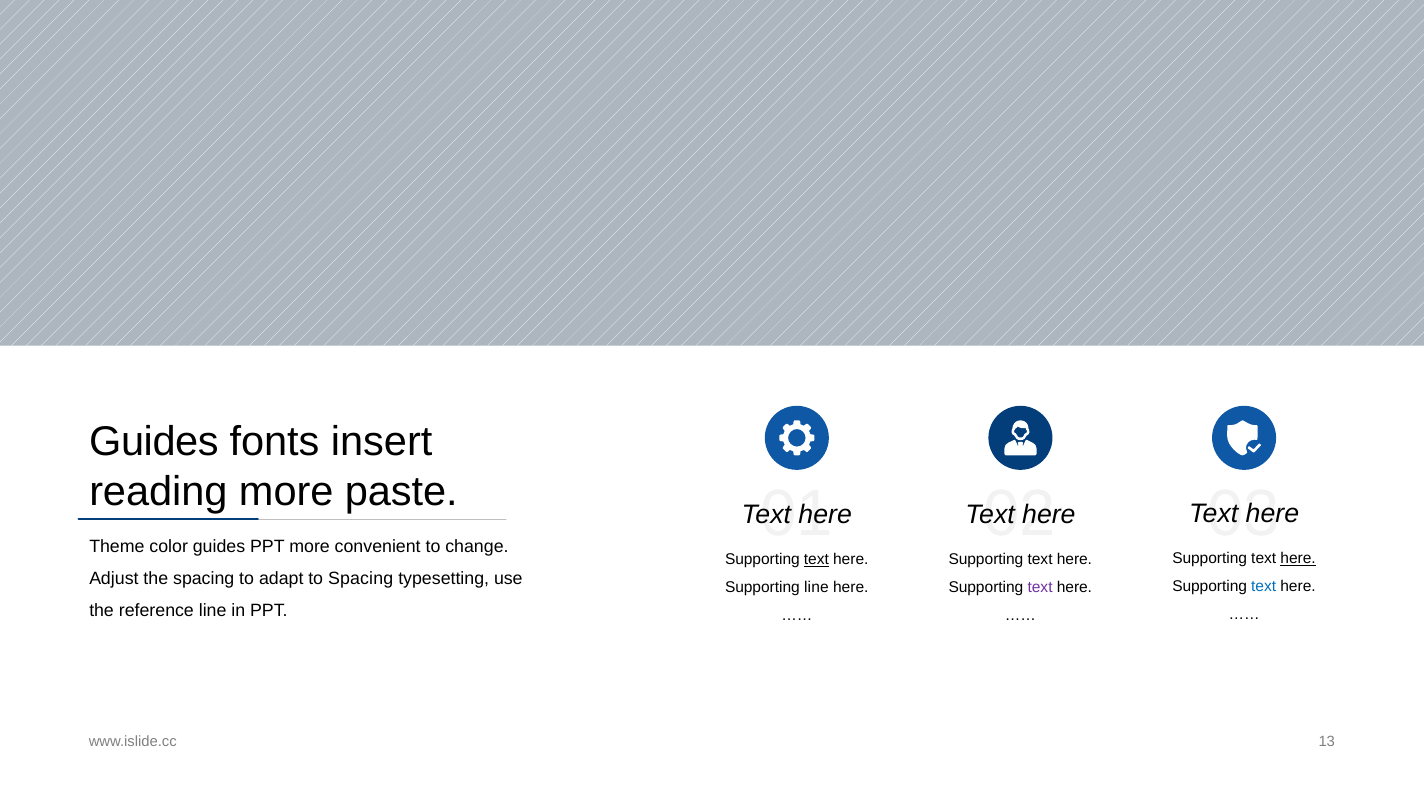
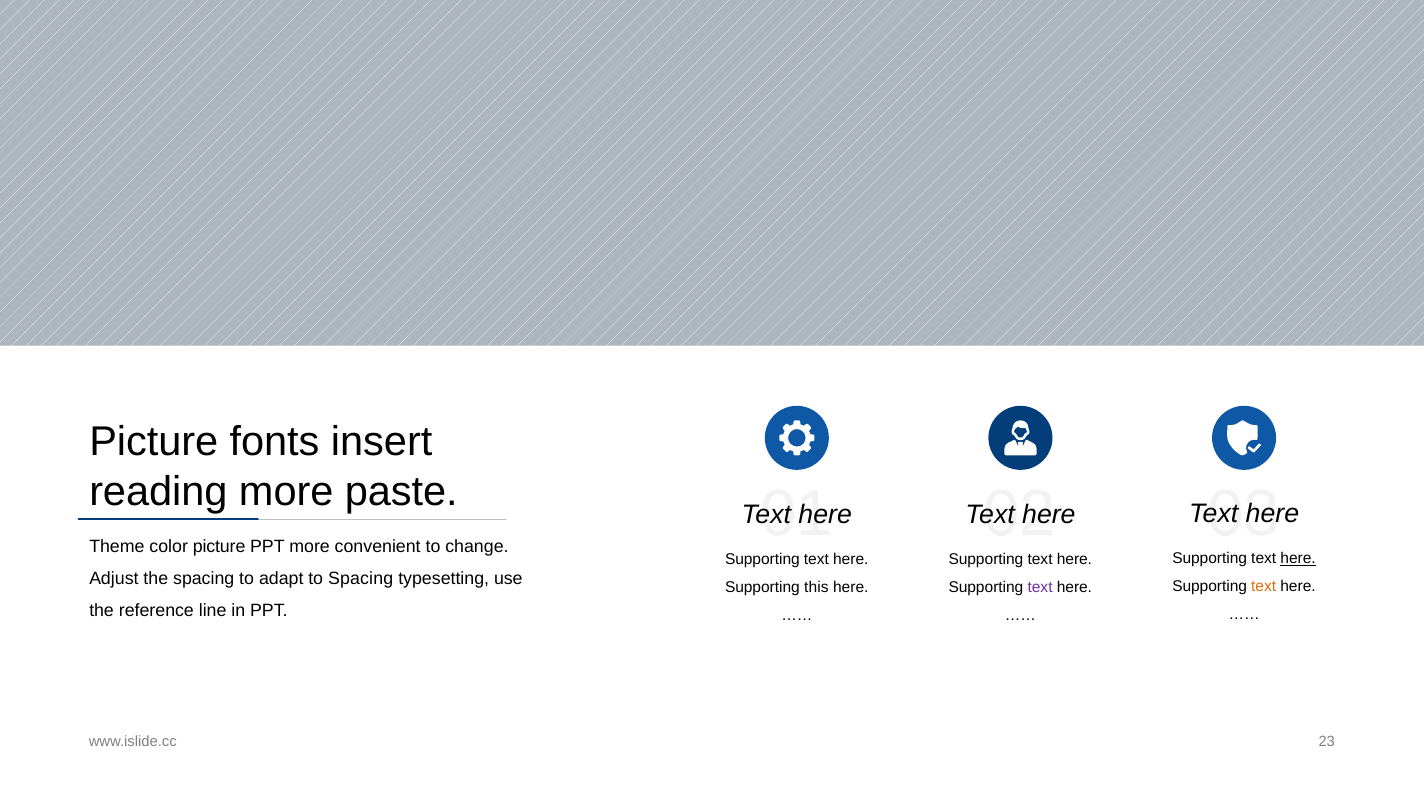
Guides at (154, 442): Guides -> Picture
color guides: guides -> picture
text at (816, 560) underline: present -> none
text at (1264, 586) colour: blue -> orange
Supporting line: line -> this
13: 13 -> 23
